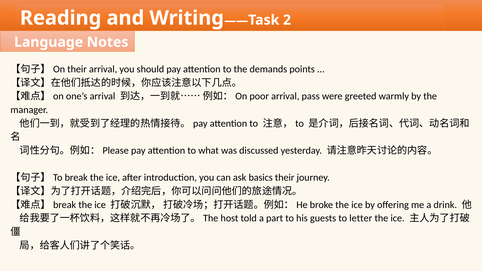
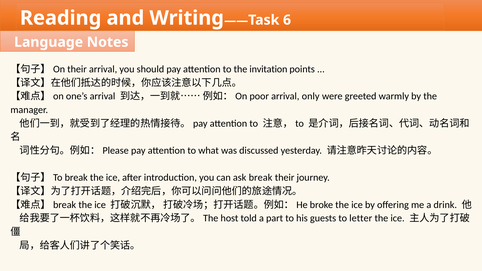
2: 2 -> 6
demands: demands -> invitation
pass: pass -> only
ask basics: basics -> break
